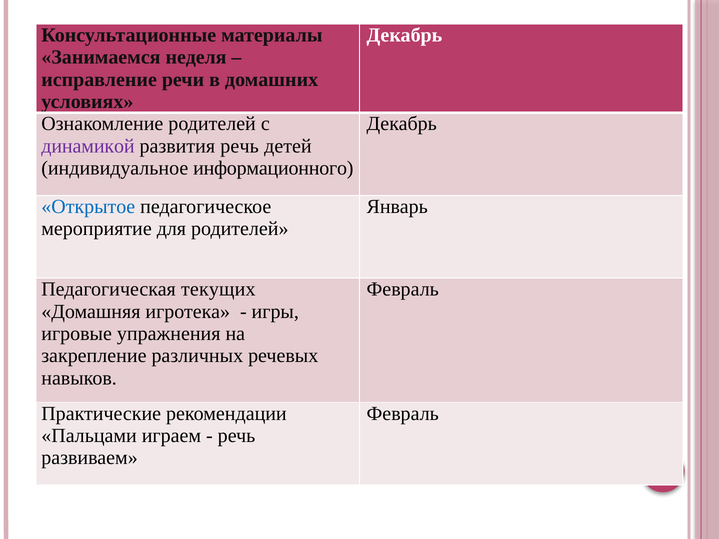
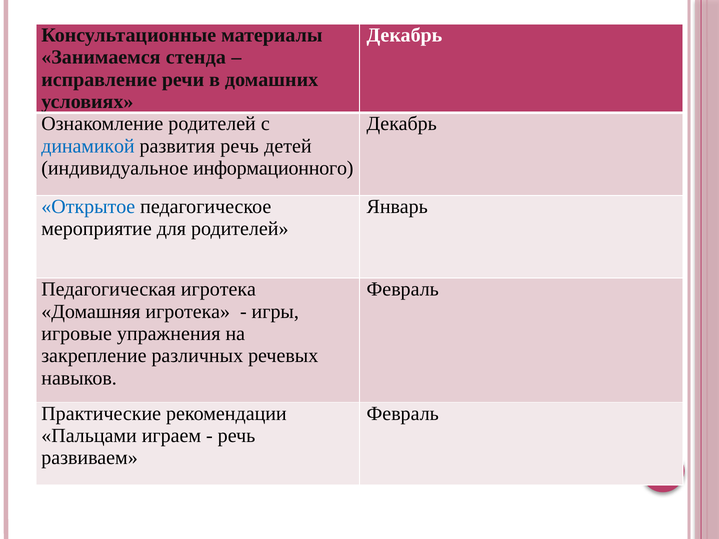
неделя: неделя -> стенда
динамикой colour: purple -> blue
Педагогическая текущих: текущих -> игротека
